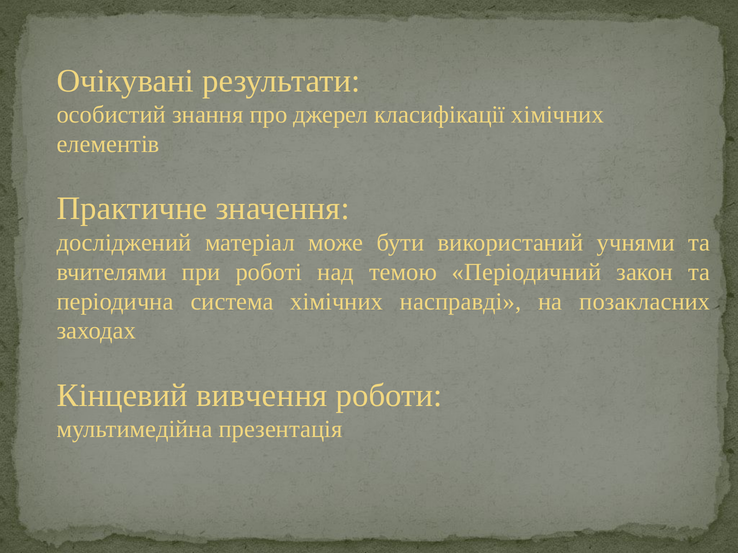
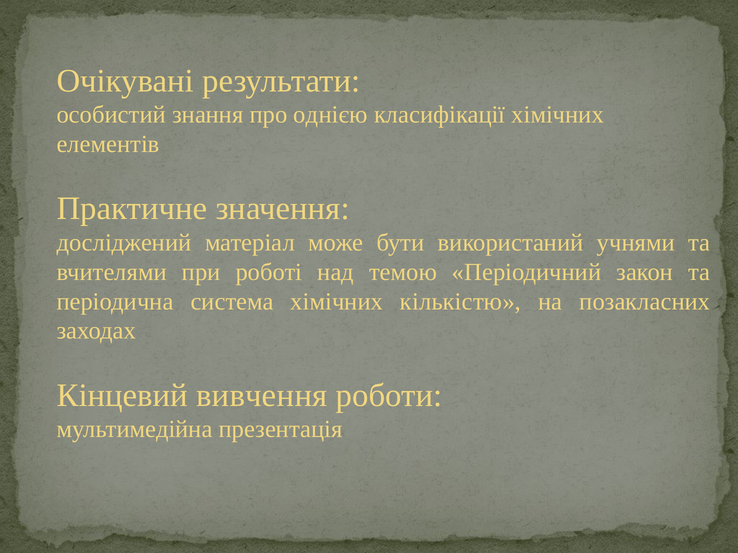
джерел: джерел -> однією
насправді: насправді -> кількістю
